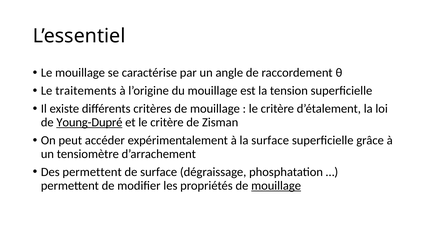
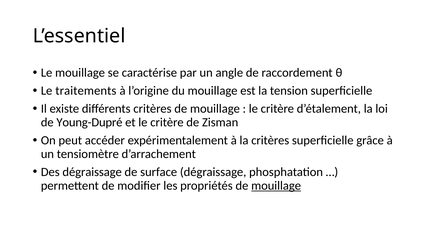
Young-Dupré underline: present -> none
la surface: surface -> critères
Des permettent: permettent -> dégraissage
